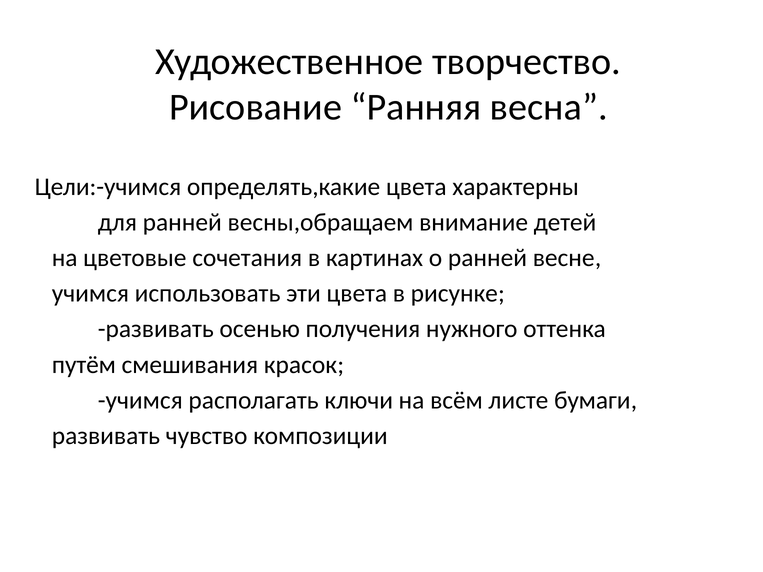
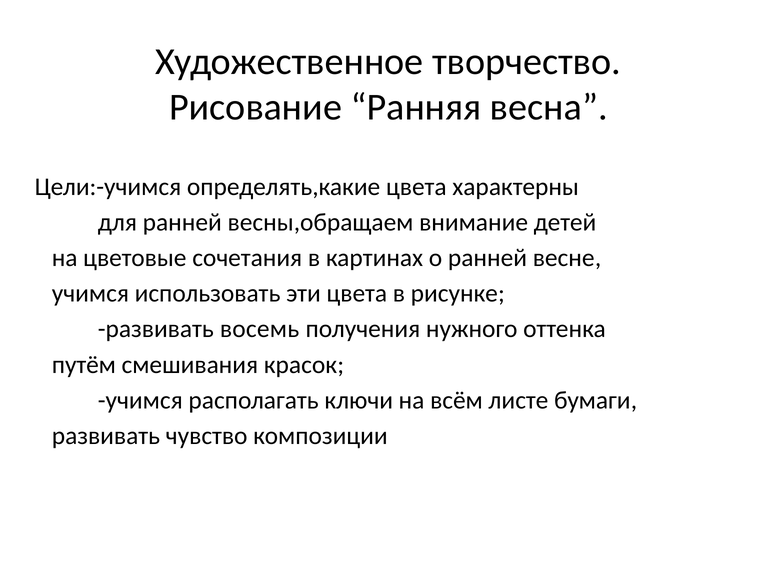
осенью: осенью -> восемь
